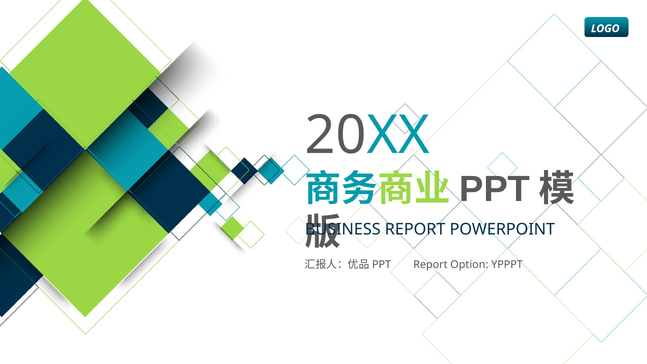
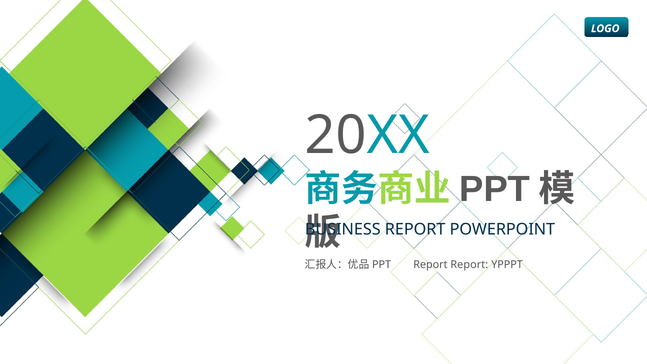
Report Option: Option -> Report
